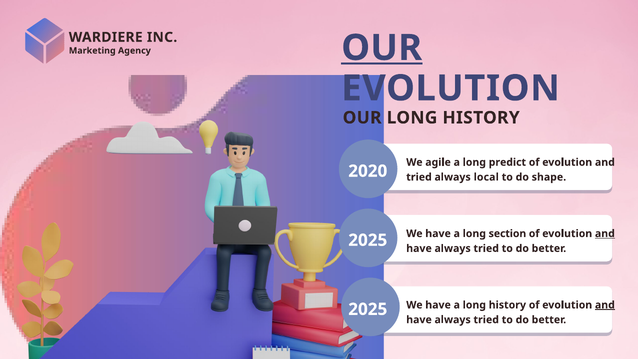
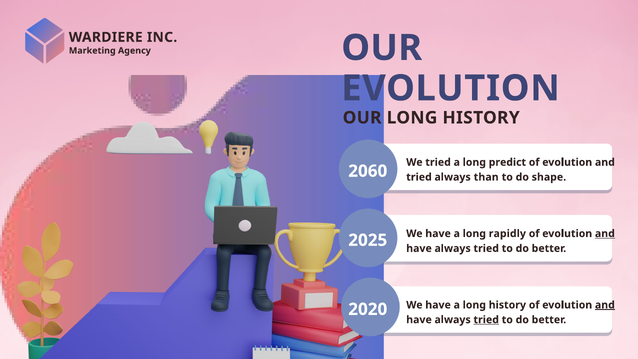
OUR at (382, 48) underline: present -> none
We agile: agile -> tried
2020: 2020 -> 2060
local: local -> than
section: section -> rapidly
2025 at (368, 309): 2025 -> 2020
tried at (486, 320) underline: none -> present
